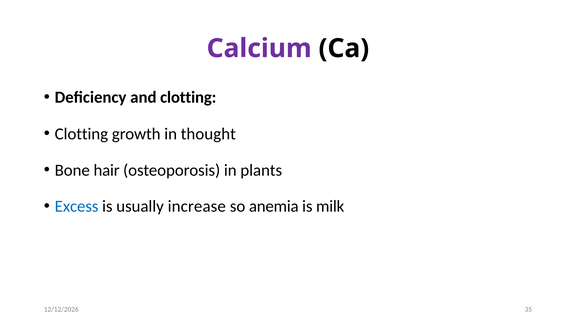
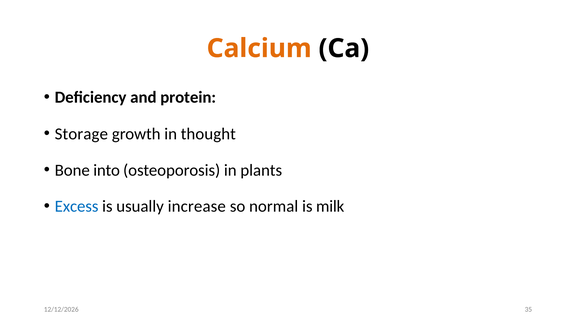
Calcium colour: purple -> orange
and clotting: clotting -> protein
Clotting at (81, 134): Clotting -> Storage
hair: hair -> into
anemia: anemia -> normal
